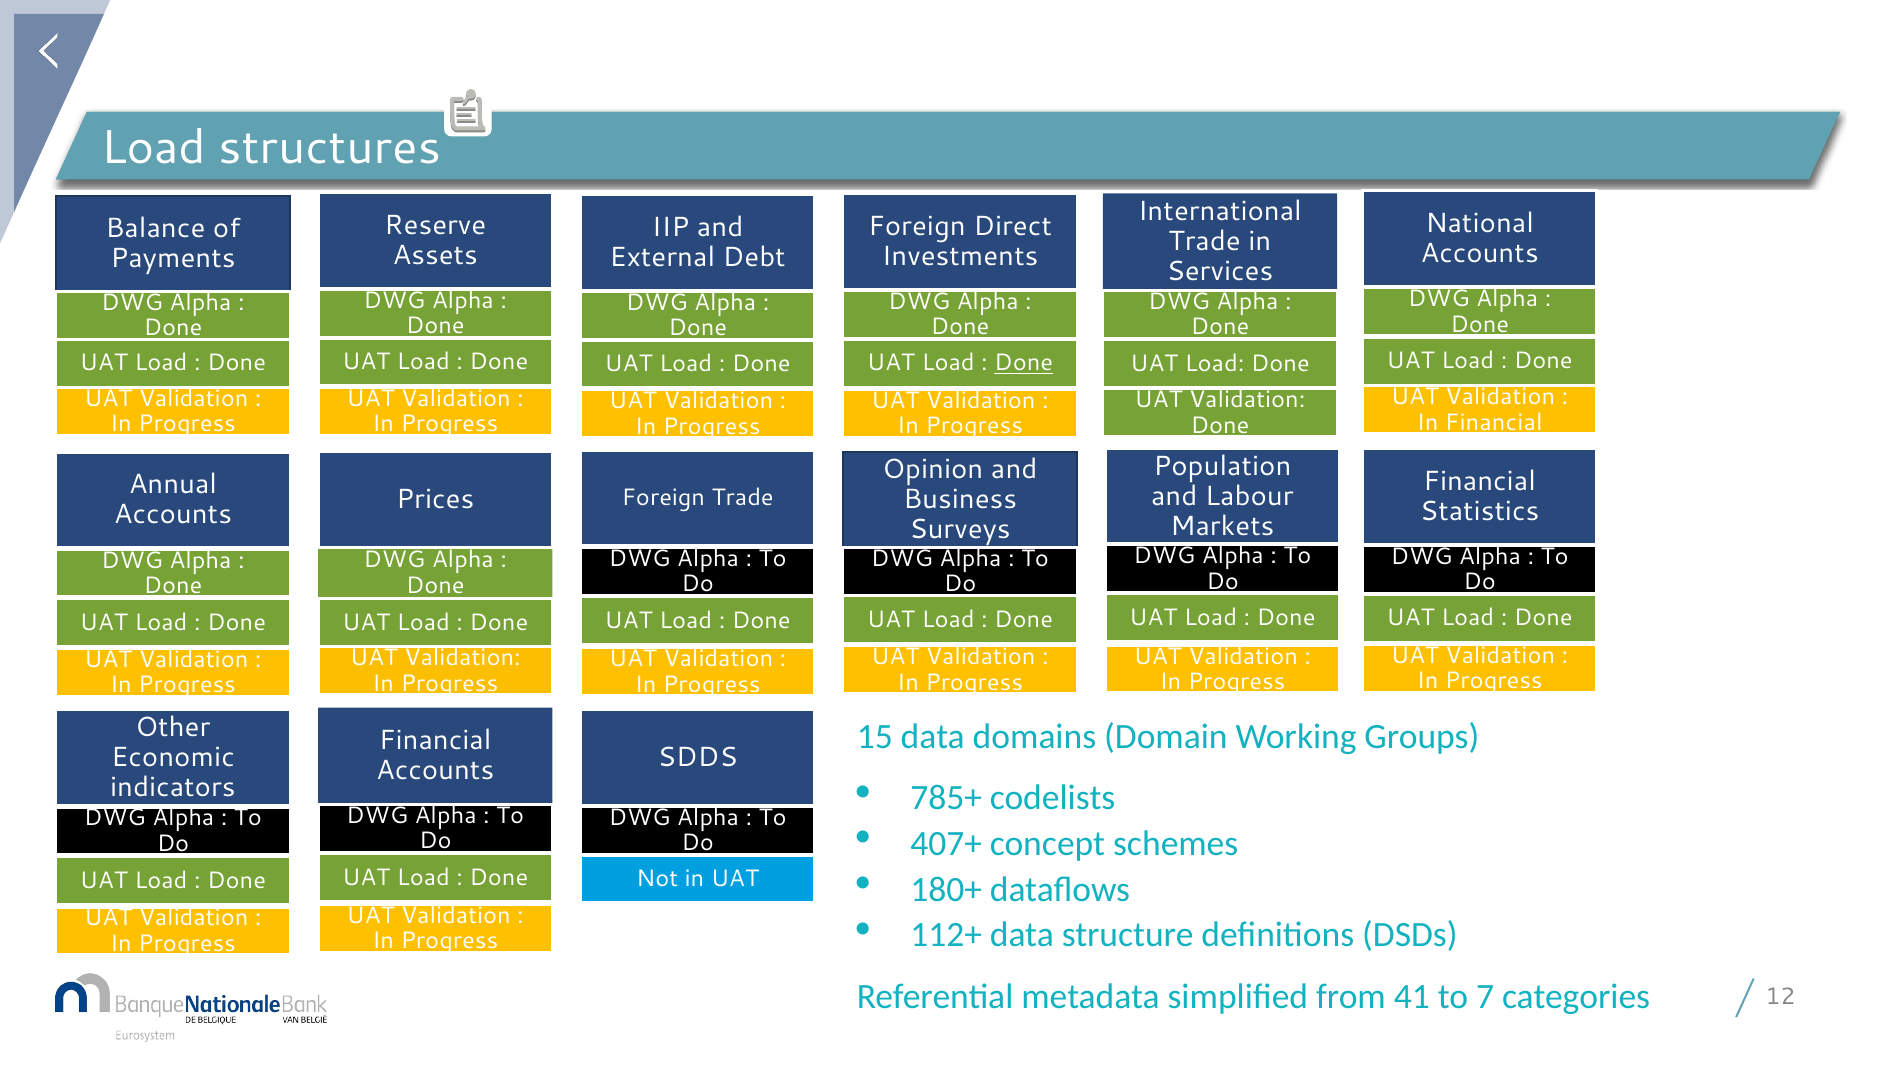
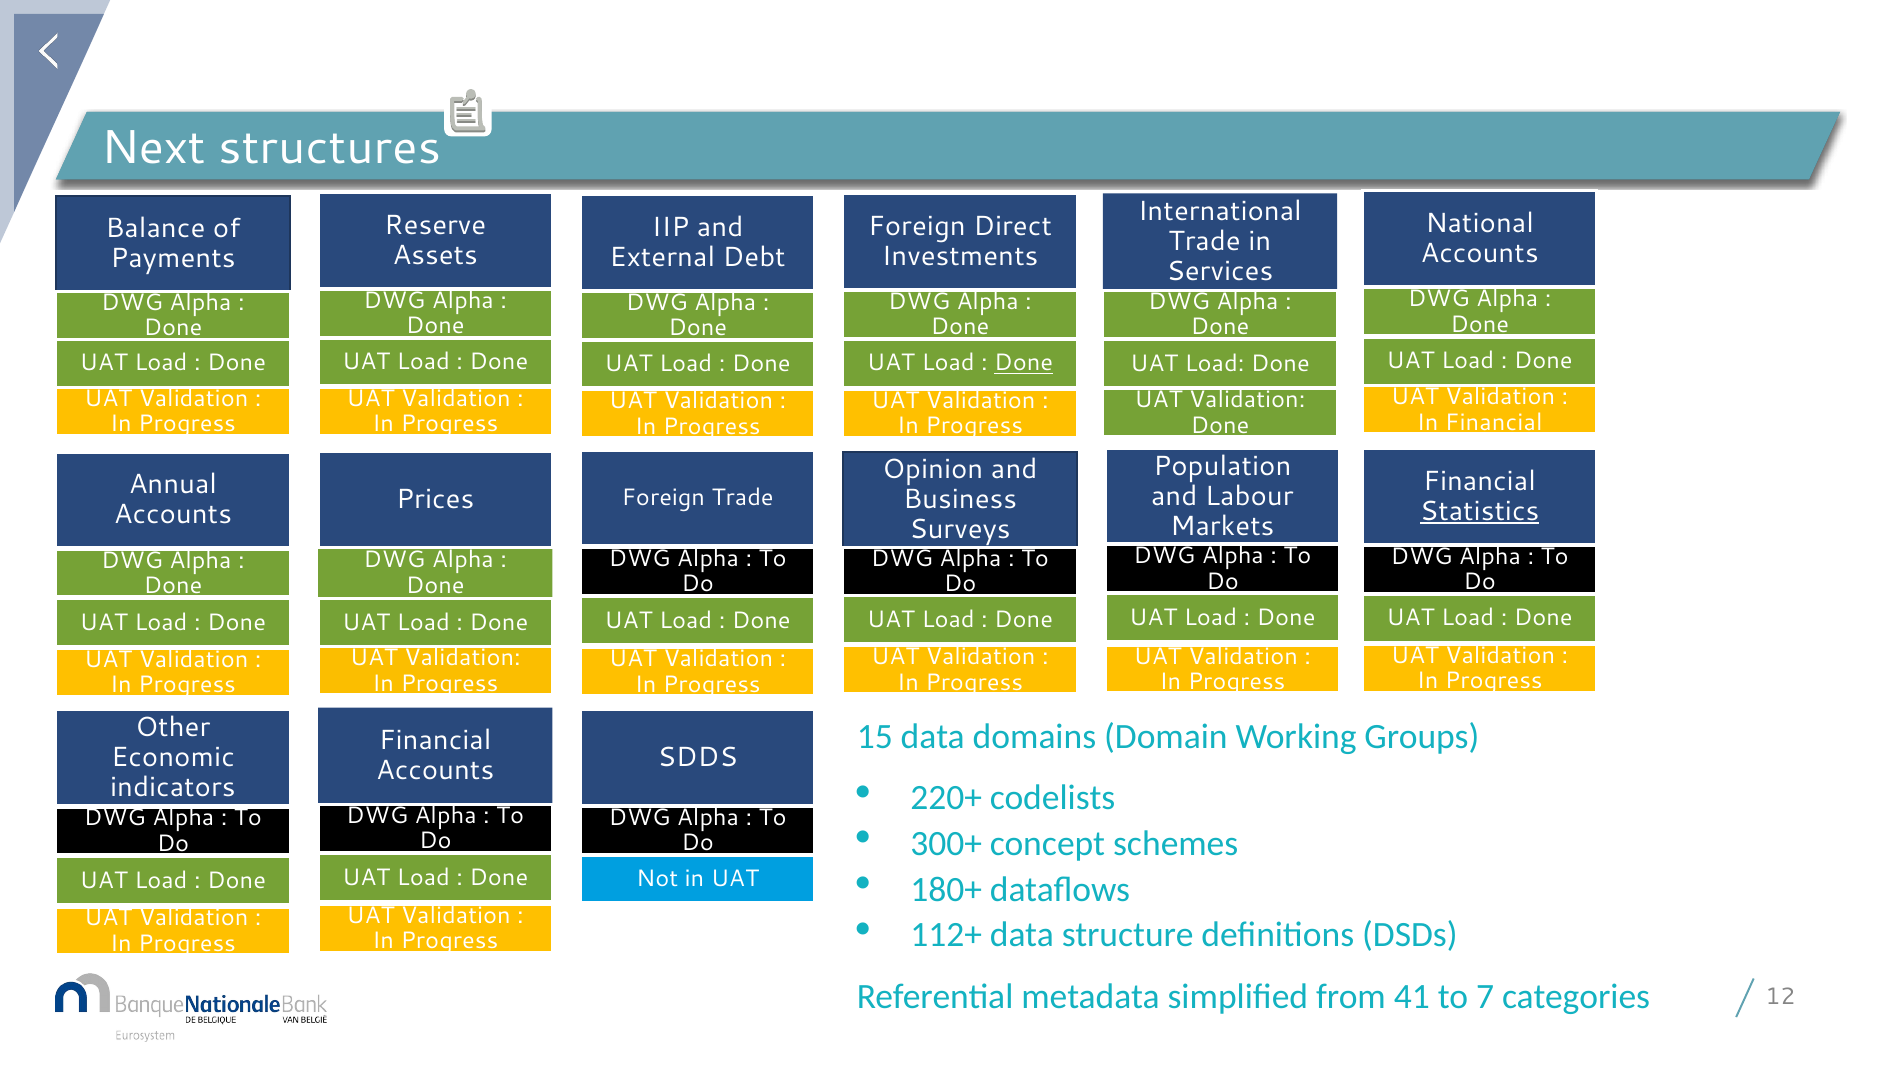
Load at (153, 148): Load -> Next
Statistics underline: none -> present
785+: 785+ -> 220+
407+: 407+ -> 300+
